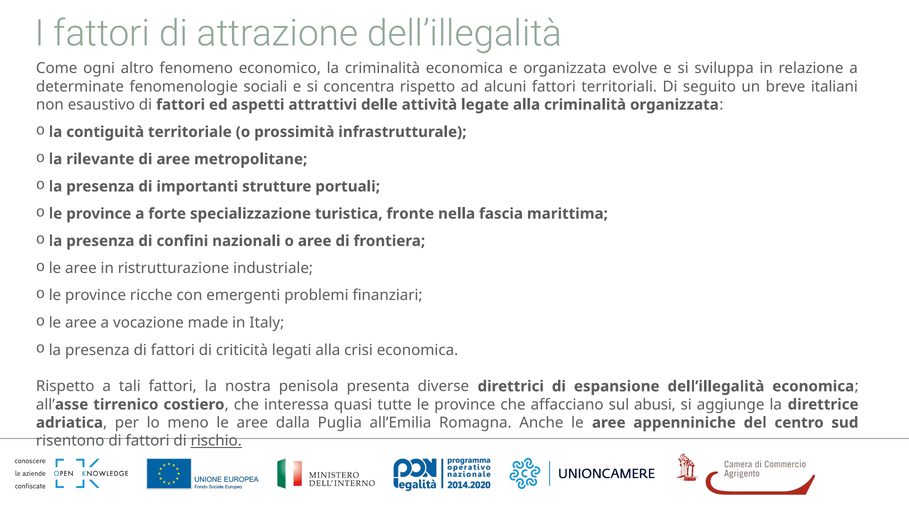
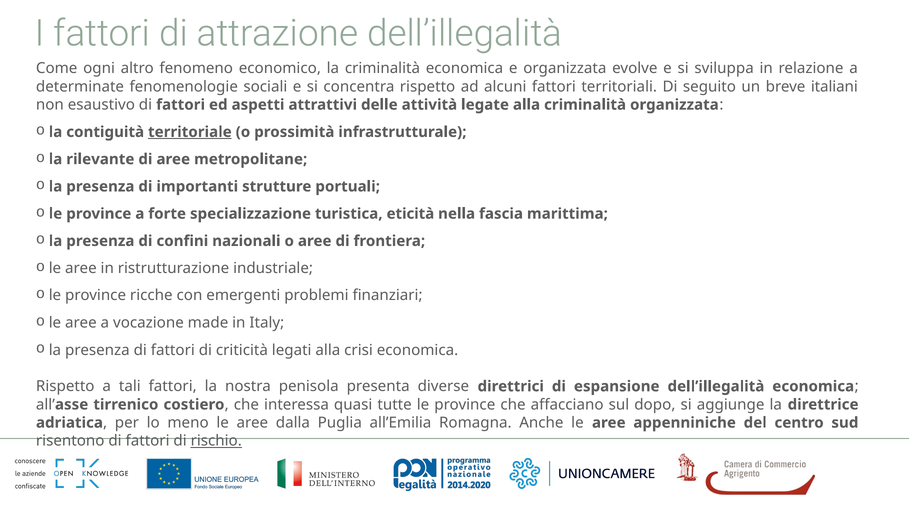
territoriale underline: none -> present
fronte: fronte -> eticità
abusi: abusi -> dopo
